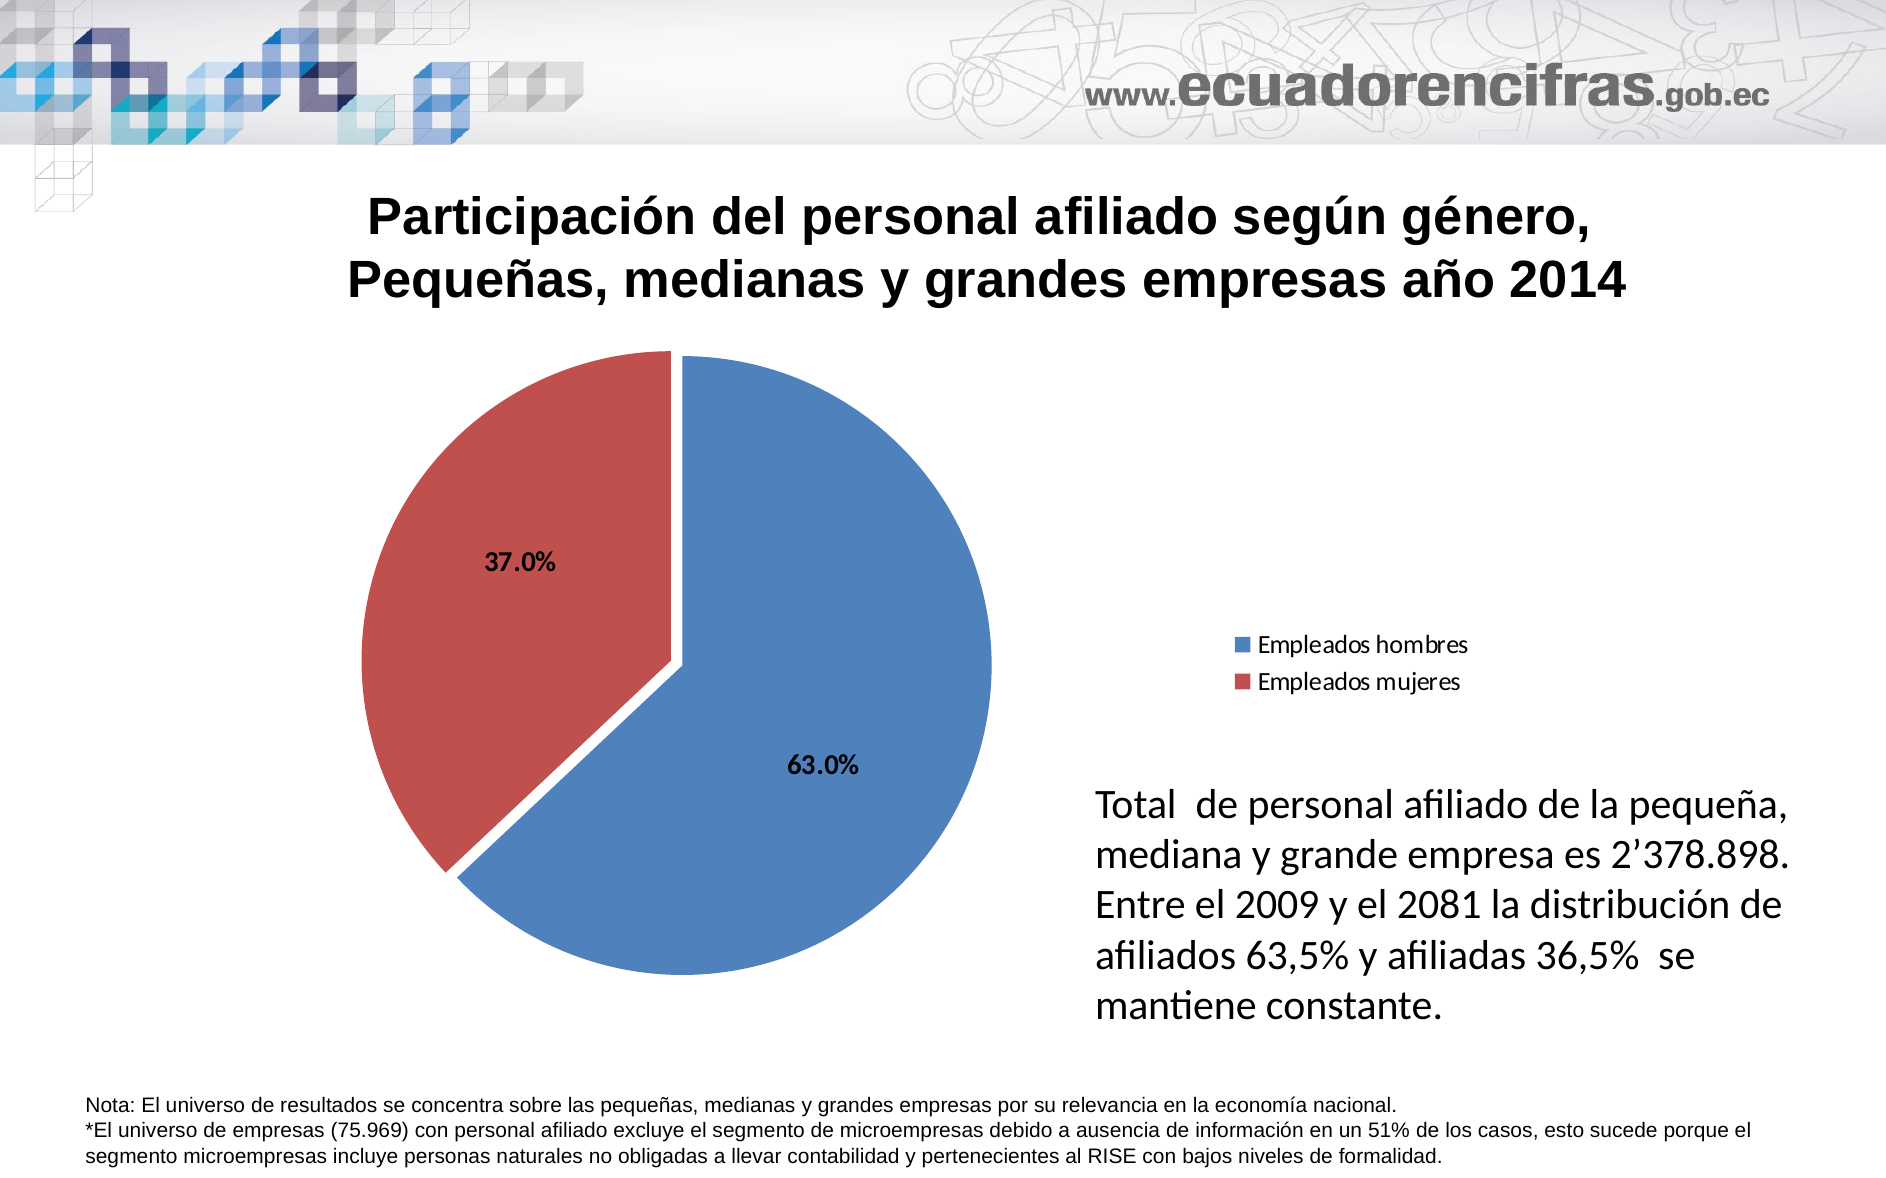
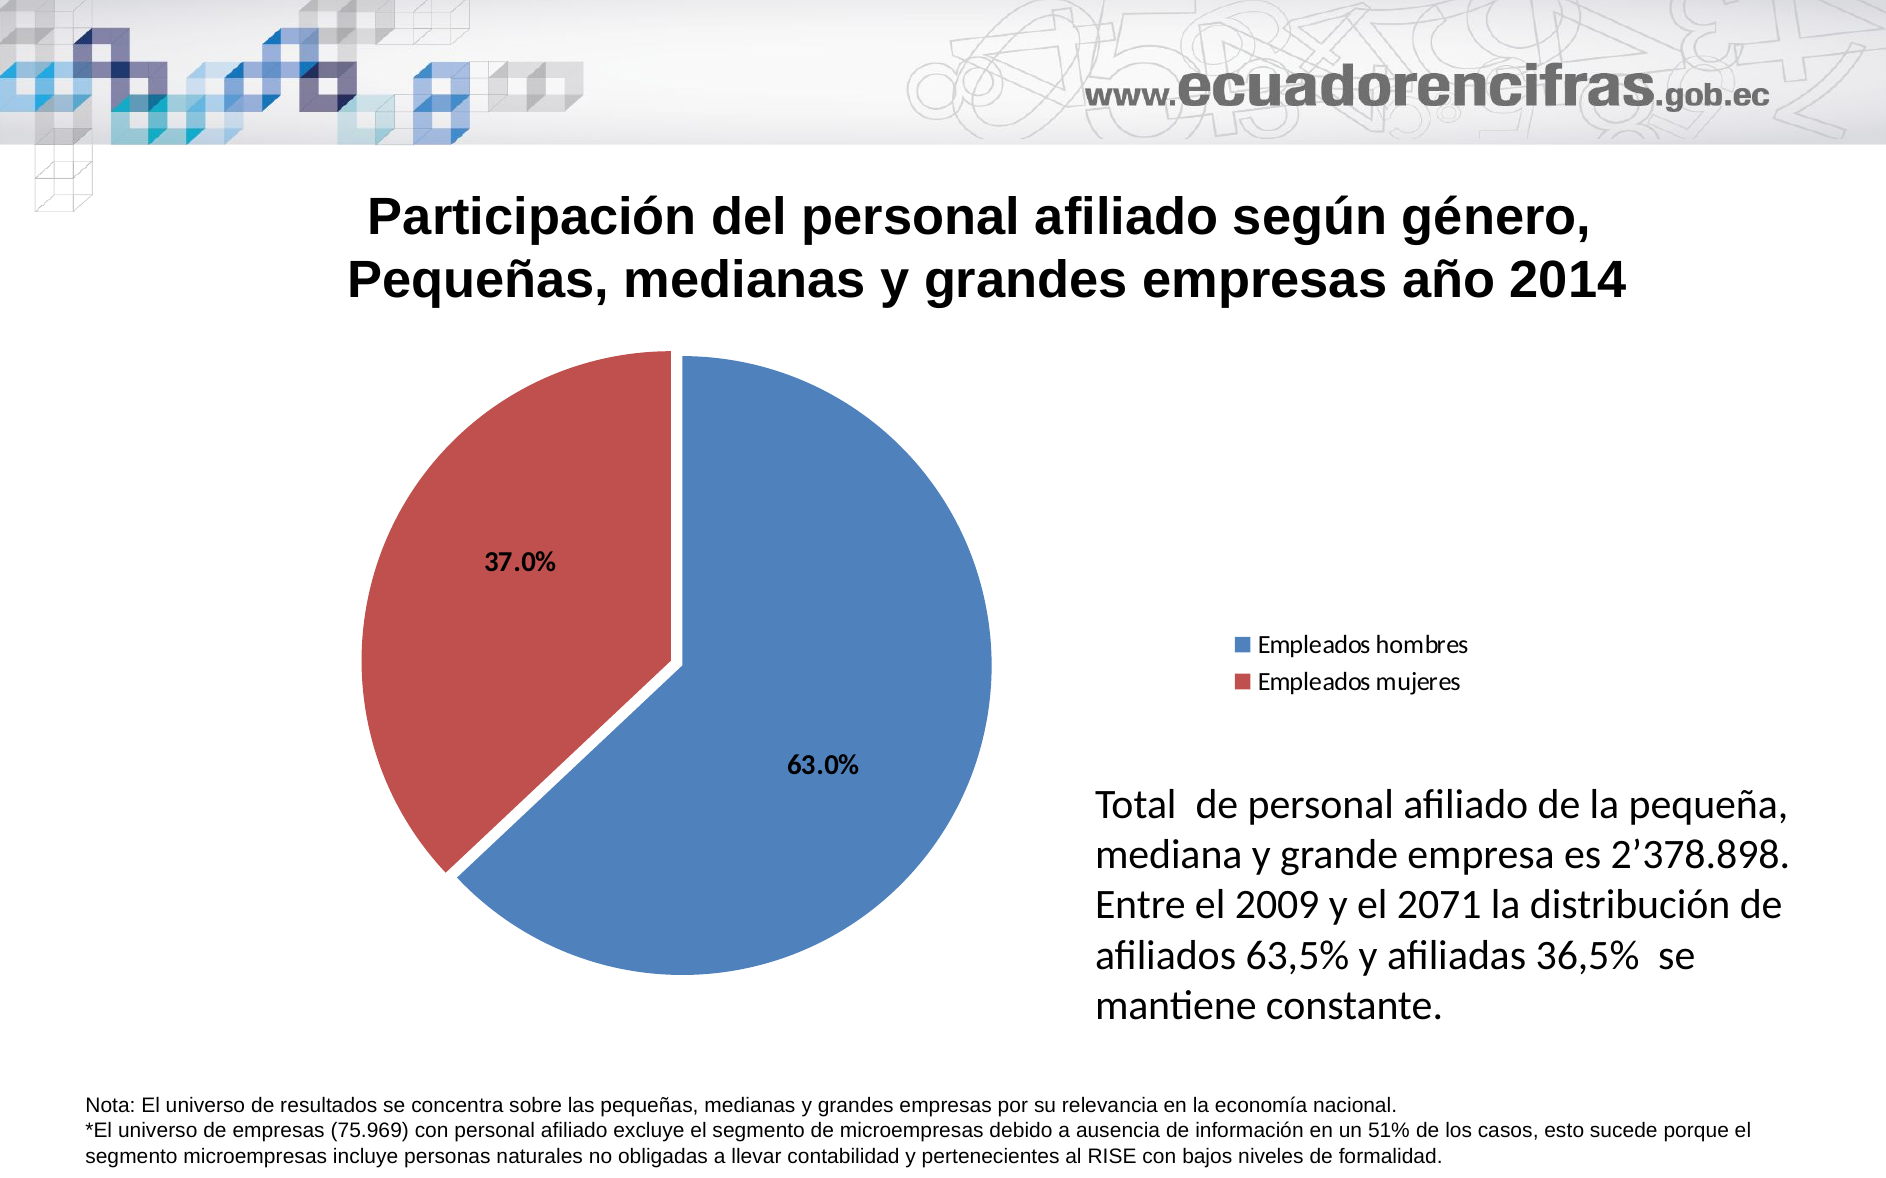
2081: 2081 -> 2071
